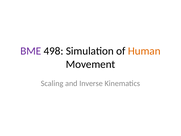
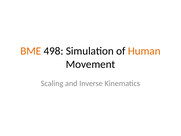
BME colour: purple -> orange
